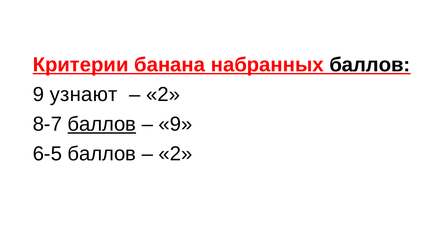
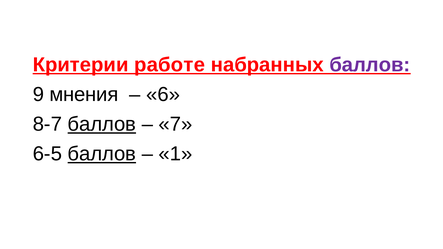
банана: банана -> работе
баллов at (370, 65) colour: black -> purple
узнают: узнают -> мнения
2 at (163, 95): 2 -> 6
9 at (176, 124): 9 -> 7
баллов at (102, 154) underline: none -> present
2 at (176, 154): 2 -> 1
